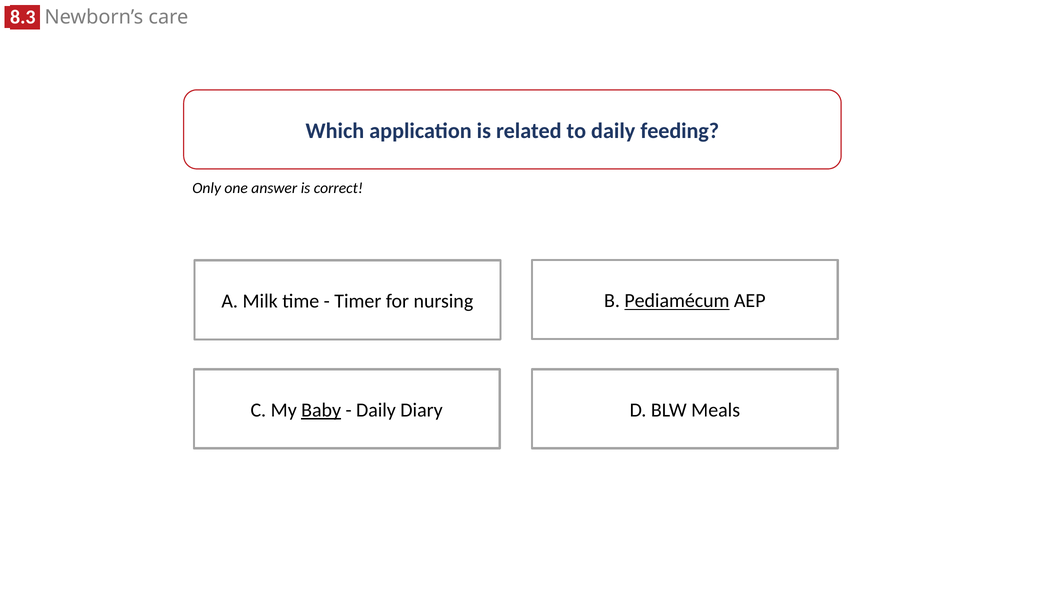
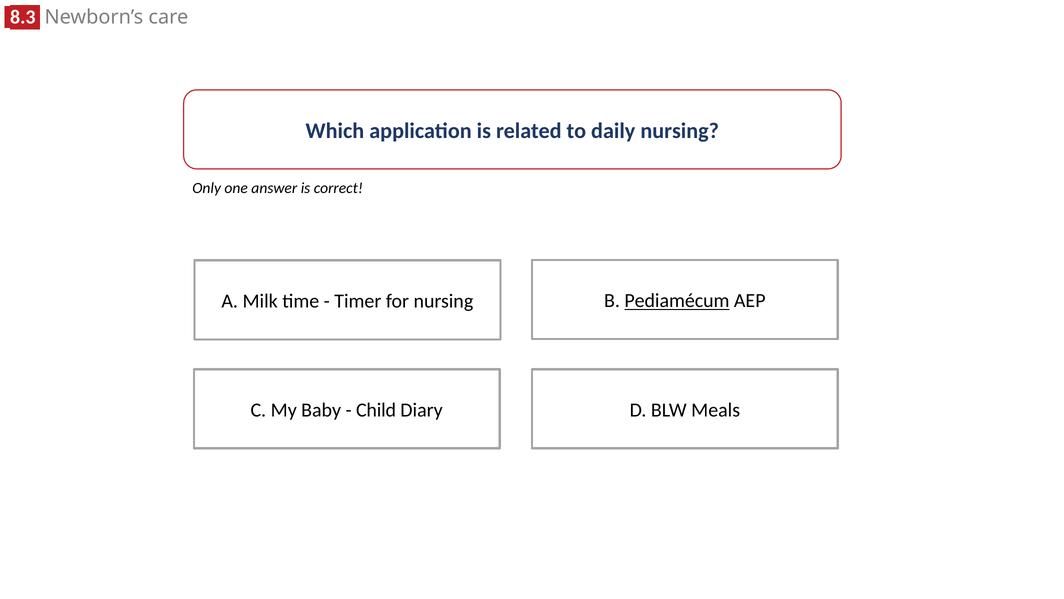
daily feeding: feeding -> nursing
Baby underline: present -> none
Daily at (376, 410): Daily -> Child
